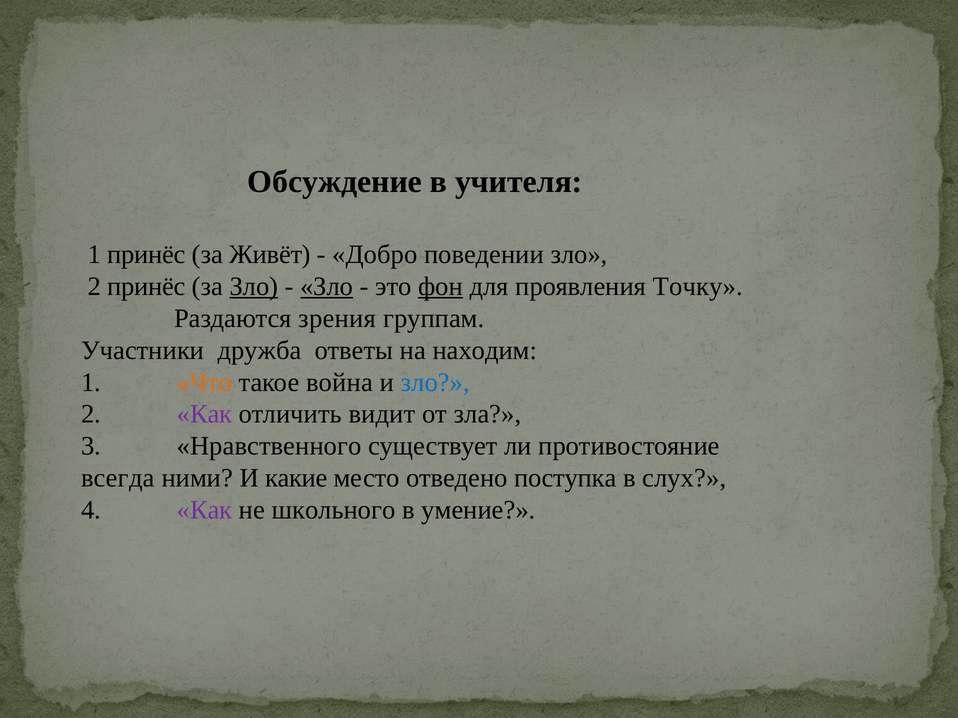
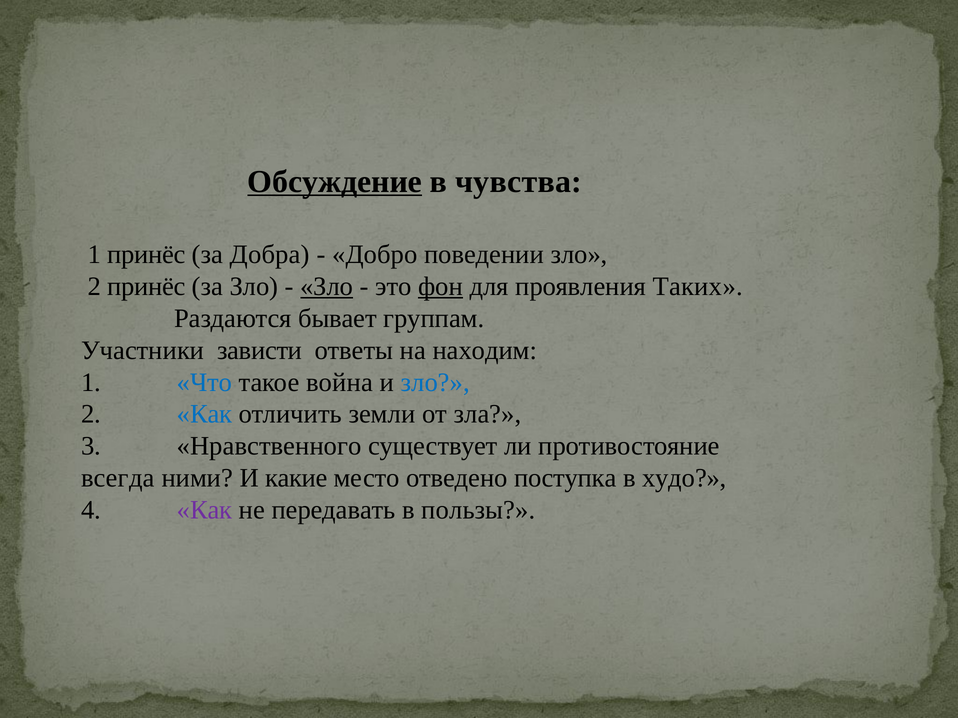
Обсуждение underline: none -> present
учителя: учителя -> чувства
Живёт: Живёт -> Добра
Зло at (254, 287) underline: present -> none
Точку: Точку -> Таких
зрения: зрения -> бывает
дружба: дружба -> зависти
Что colour: orange -> blue
Как at (205, 414) colour: purple -> blue
видит: видит -> земли
слух: слух -> худо
школьного: школьного -> передавать
умение: умение -> пользы
